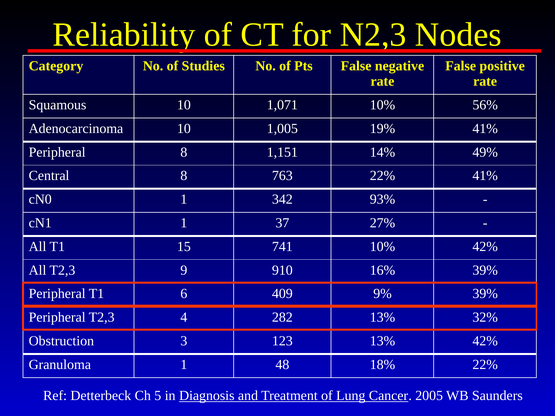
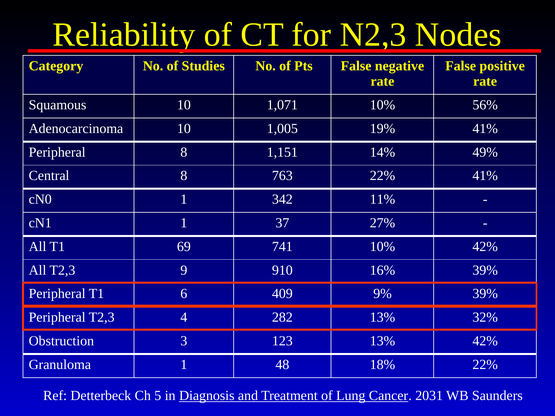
93%: 93% -> 11%
15: 15 -> 69
2005: 2005 -> 2031
